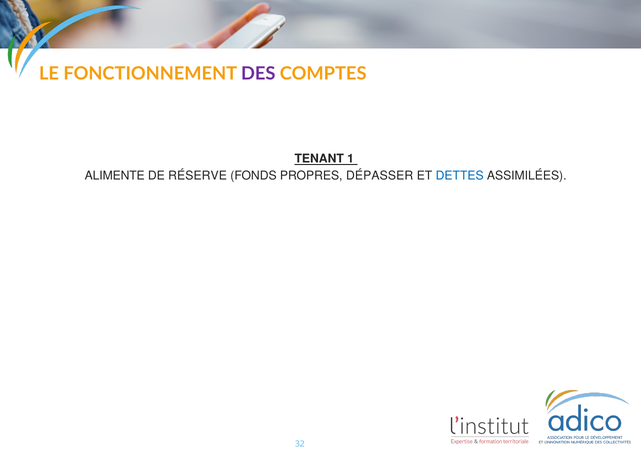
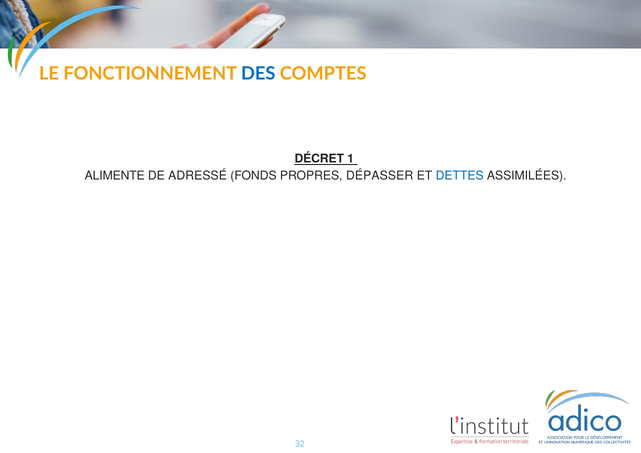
DES colour: purple -> blue
TENANT: TENANT -> DÉCRET
RÉSERVE: RÉSERVE -> ADRESSÉ
